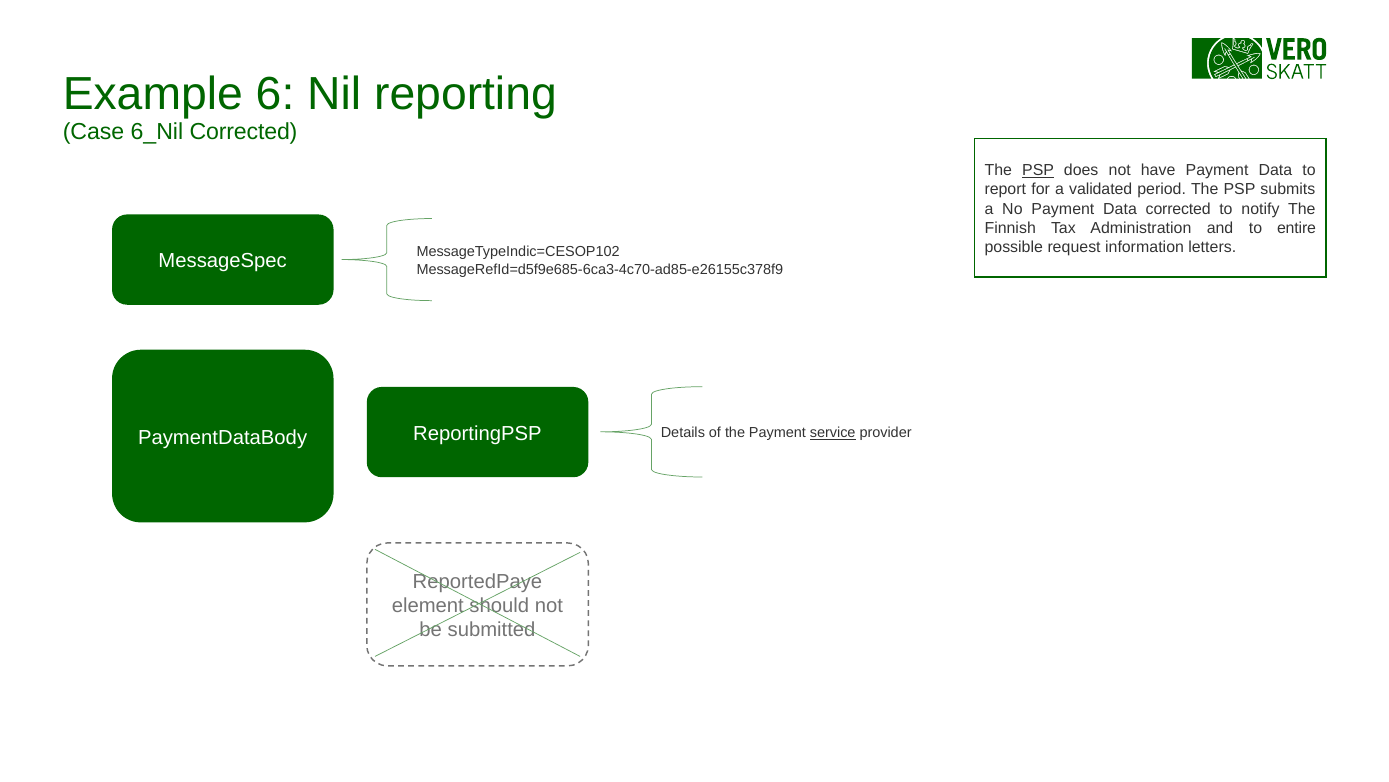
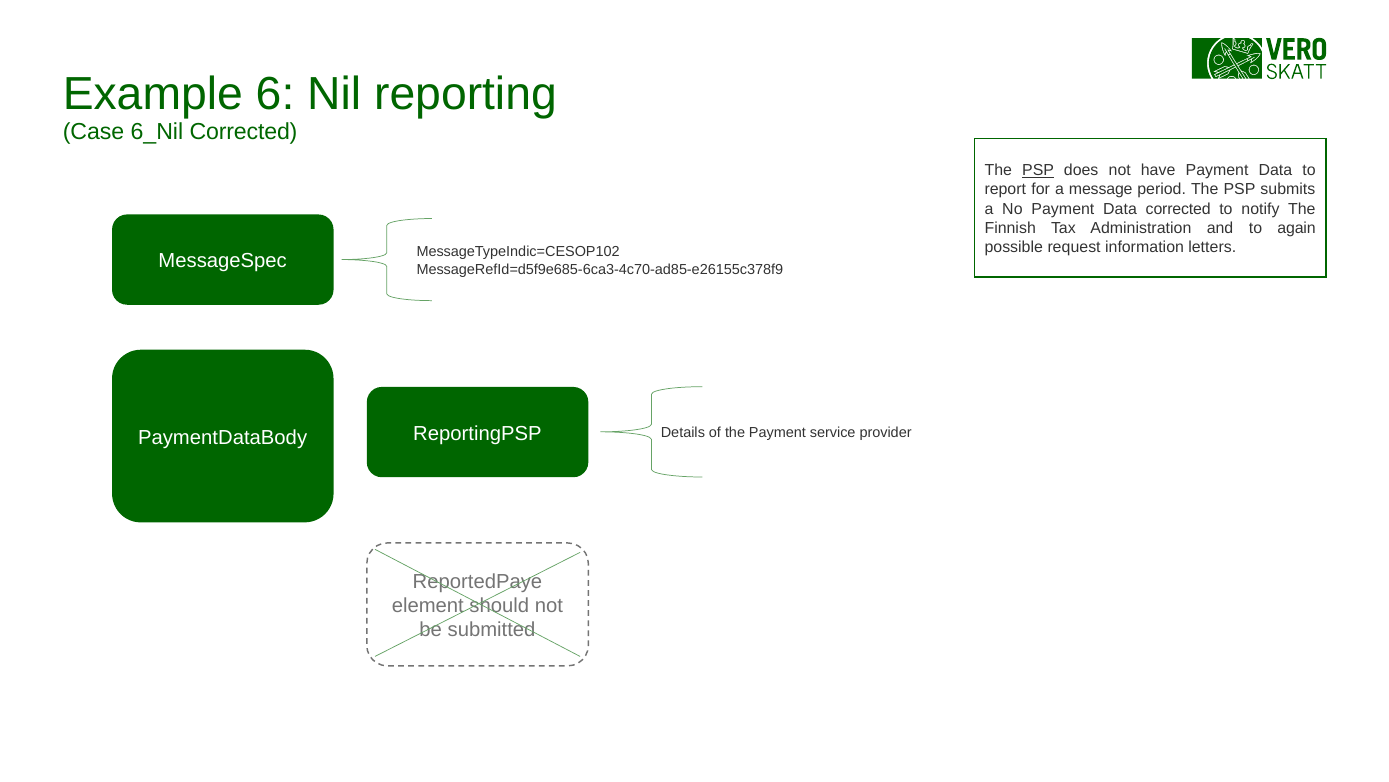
validated: validated -> message
entire: entire -> again
service underline: present -> none
